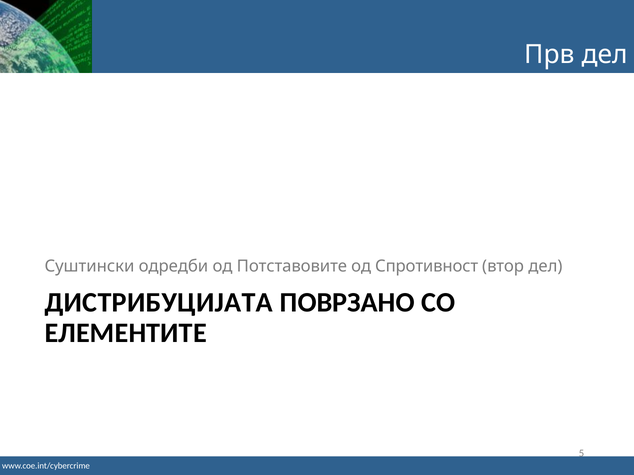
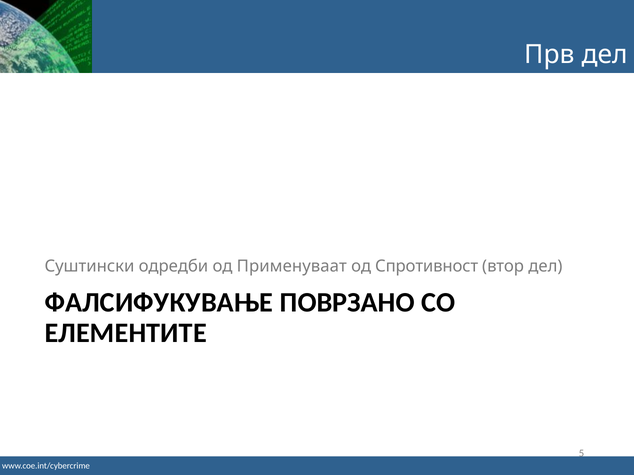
Потставовите: Потставовите -> Применуваат
ДИСТРИБУЦИЈАТА: ДИСТРИБУЦИЈАТА -> ФАЛСИФУКУВАЊЕ
